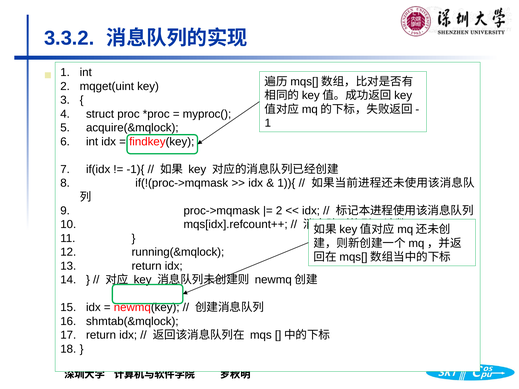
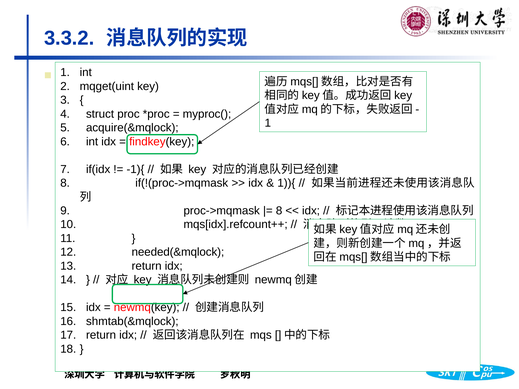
2 at (279, 211): 2 -> 8
running(&mqlock: running(&mqlock -> needed(&mqlock
